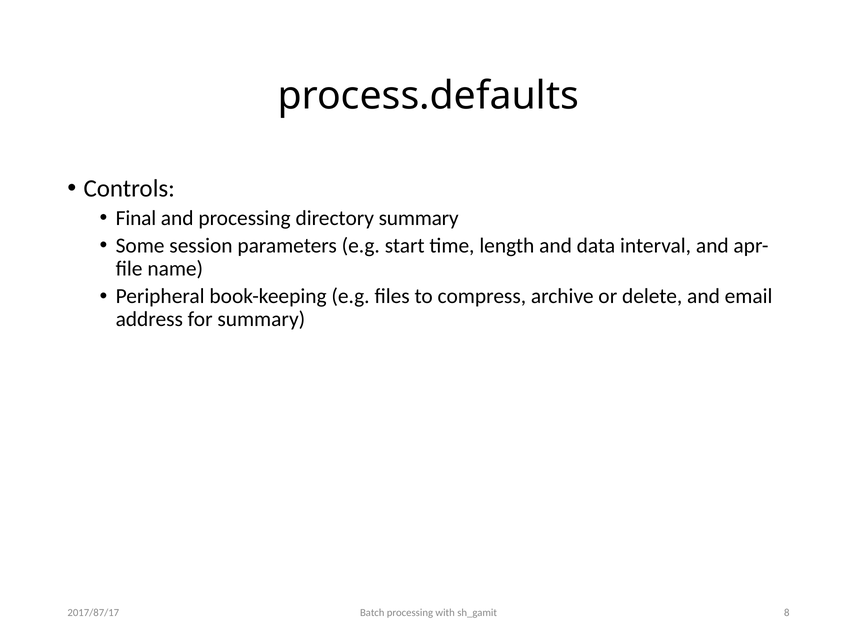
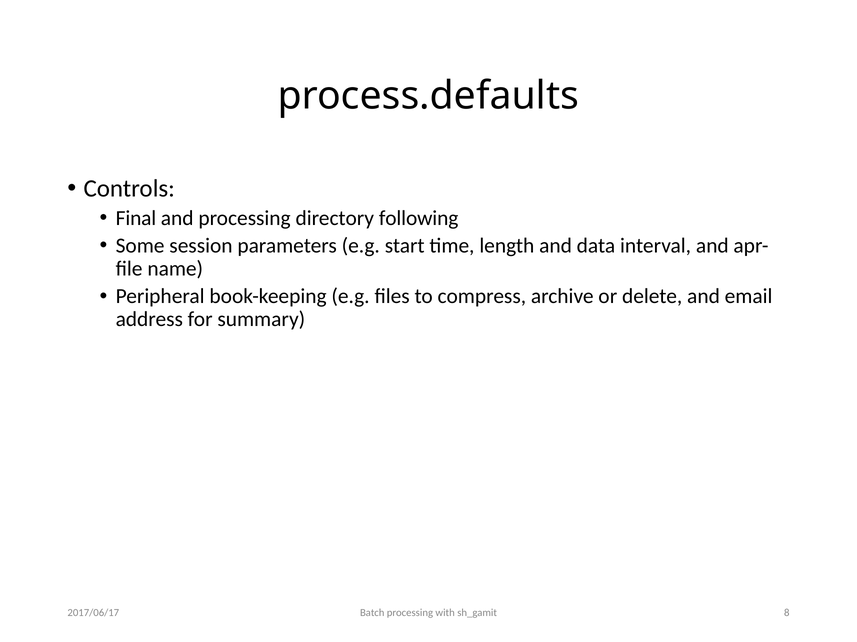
directory summary: summary -> following
2017/87/17: 2017/87/17 -> 2017/06/17
